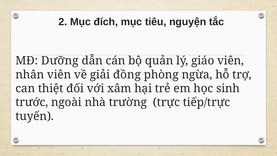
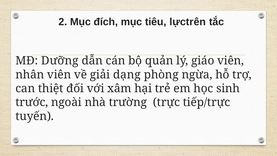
nguyện: nguyện -> lựctrên
đồng: đồng -> dạng
